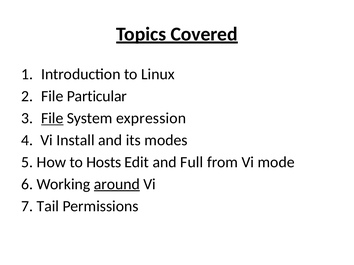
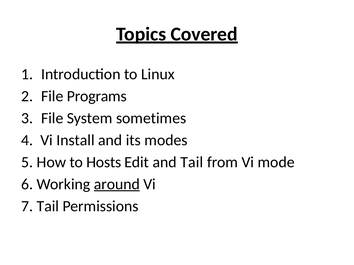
Particular: Particular -> Programs
File at (52, 118) underline: present -> none
expression: expression -> sometimes
and Full: Full -> Tail
